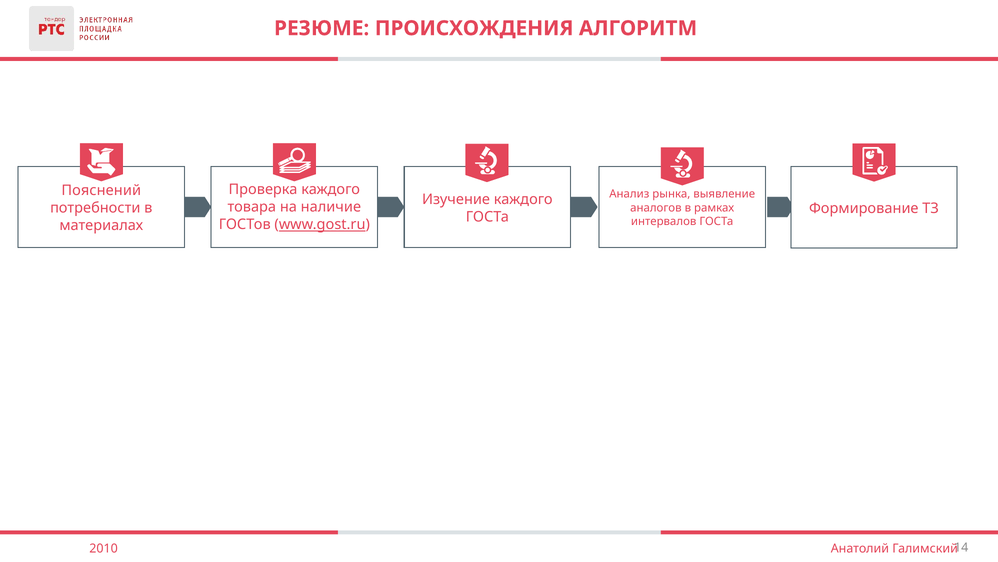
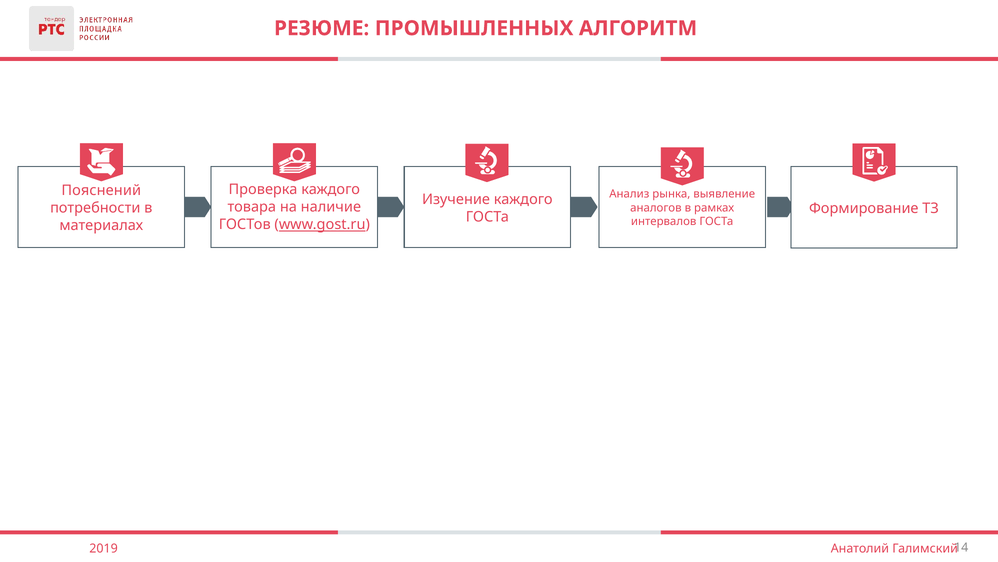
ПРОИСХОЖДЕНИЯ: ПРОИСХОЖДЕНИЯ -> ПРОМЫШЛЕННЫХ
2010: 2010 -> 2019
